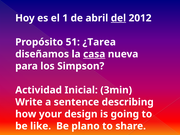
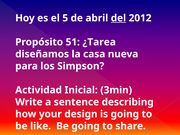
1: 1 -> 5
casa underline: present -> none
Be plano: plano -> going
